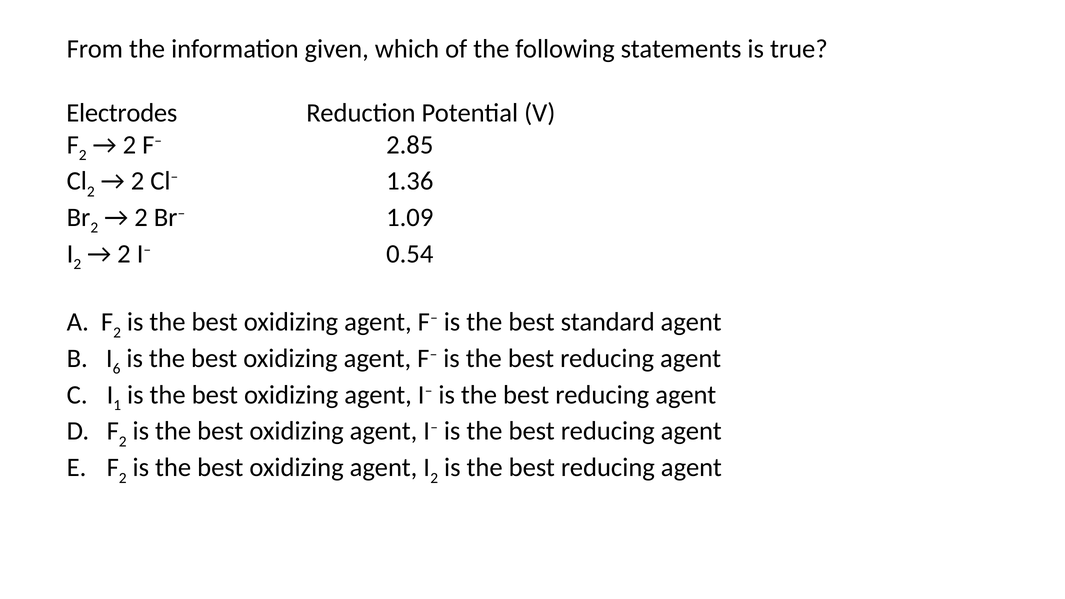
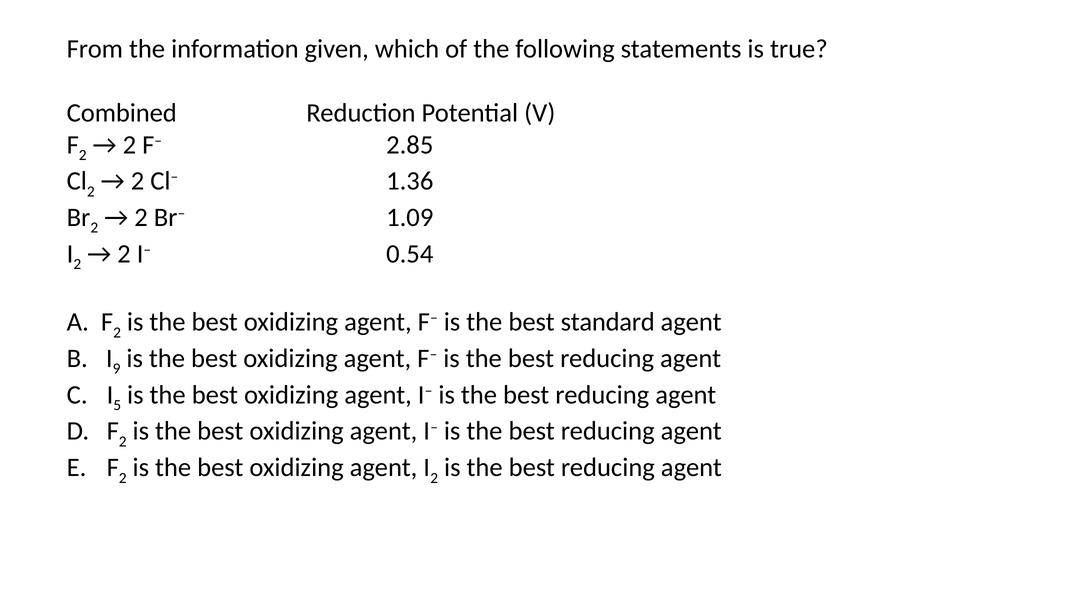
Electrodes: Electrodes -> Combined
6: 6 -> 9
1: 1 -> 5
